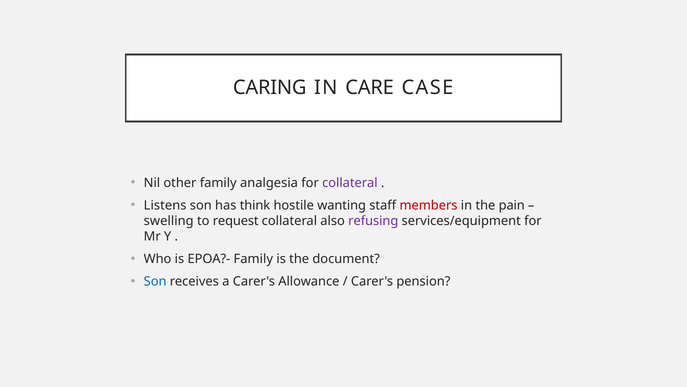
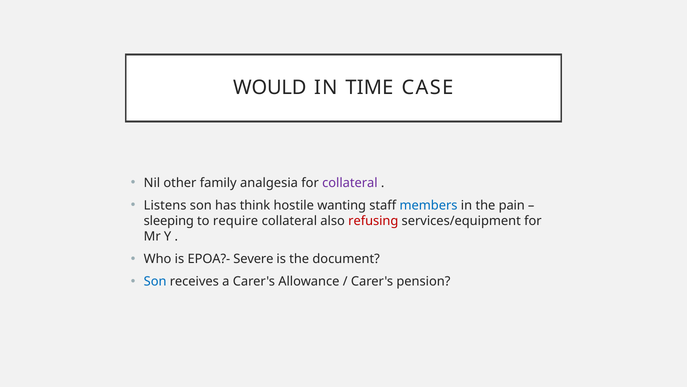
CARING: CARING -> WOULD
CARE: CARE -> TIME
members colour: red -> blue
swelling: swelling -> sleeping
request: request -> require
refusing colour: purple -> red
EPOA?- Family: Family -> Severe
